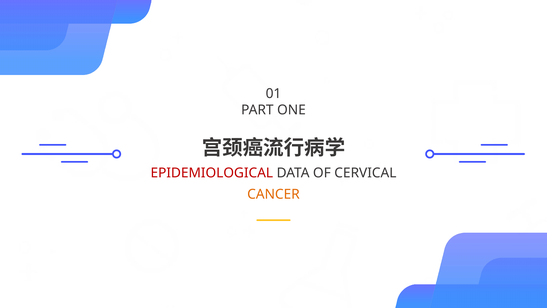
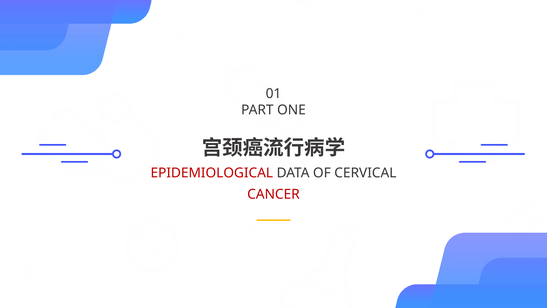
CANCER colour: orange -> red
